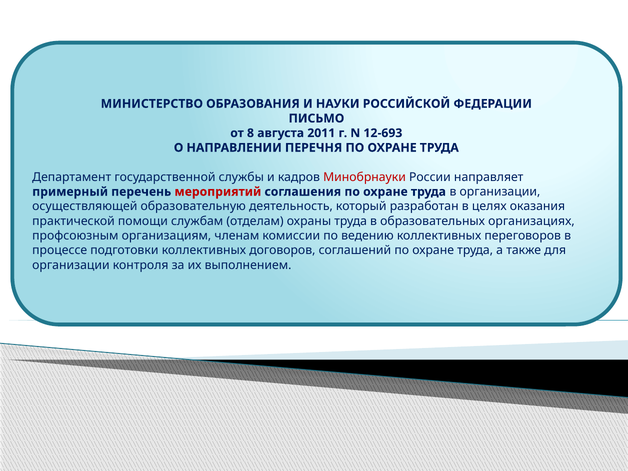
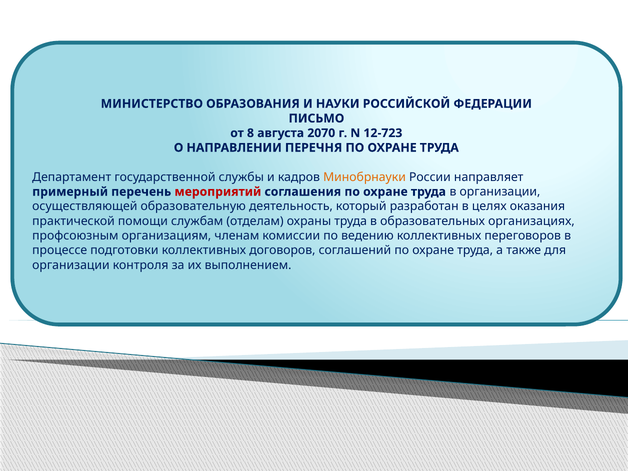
2011: 2011 -> 2070
12-693: 12-693 -> 12-723
Минобрнауки colour: red -> orange
